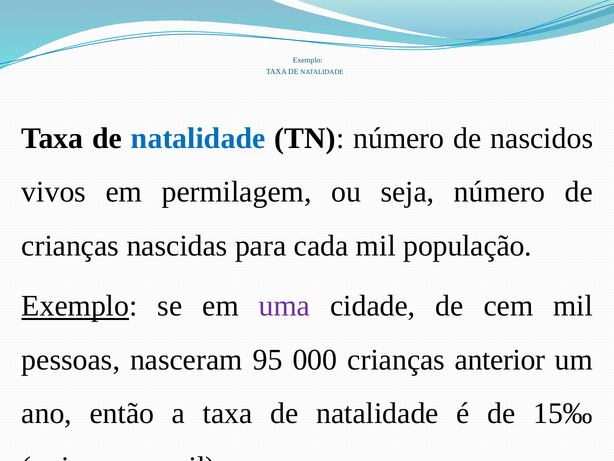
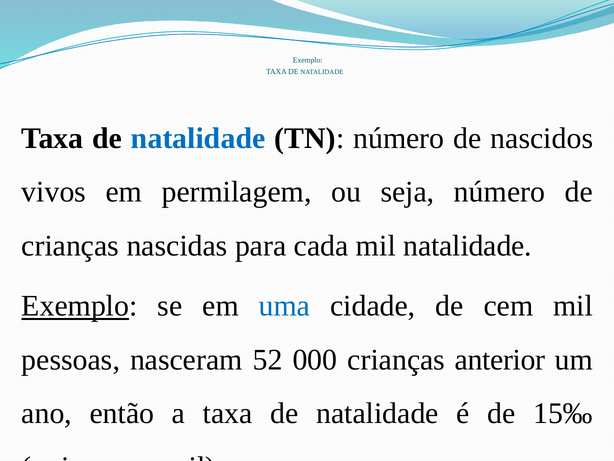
mil população: população -> natalidade
uma colour: purple -> blue
95: 95 -> 52
